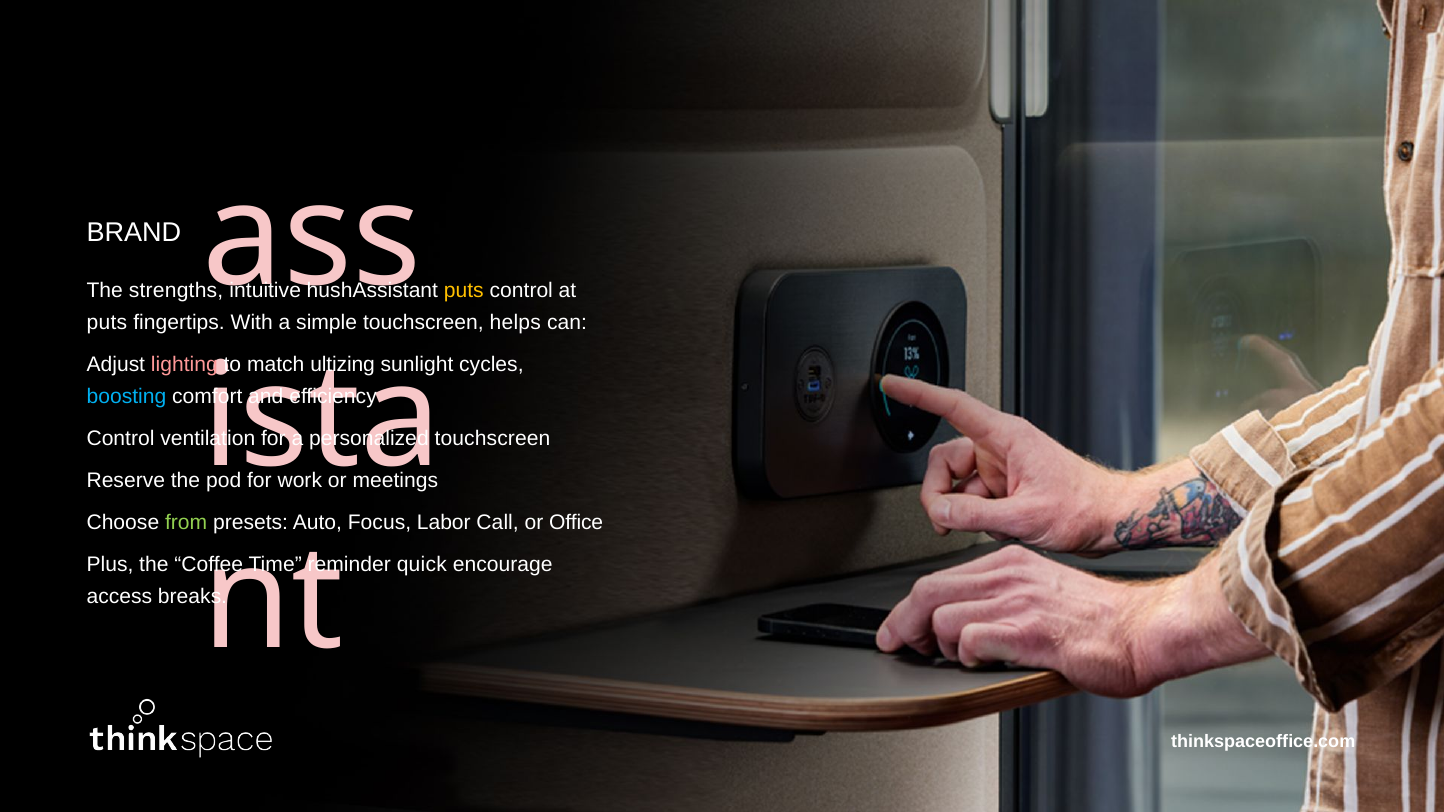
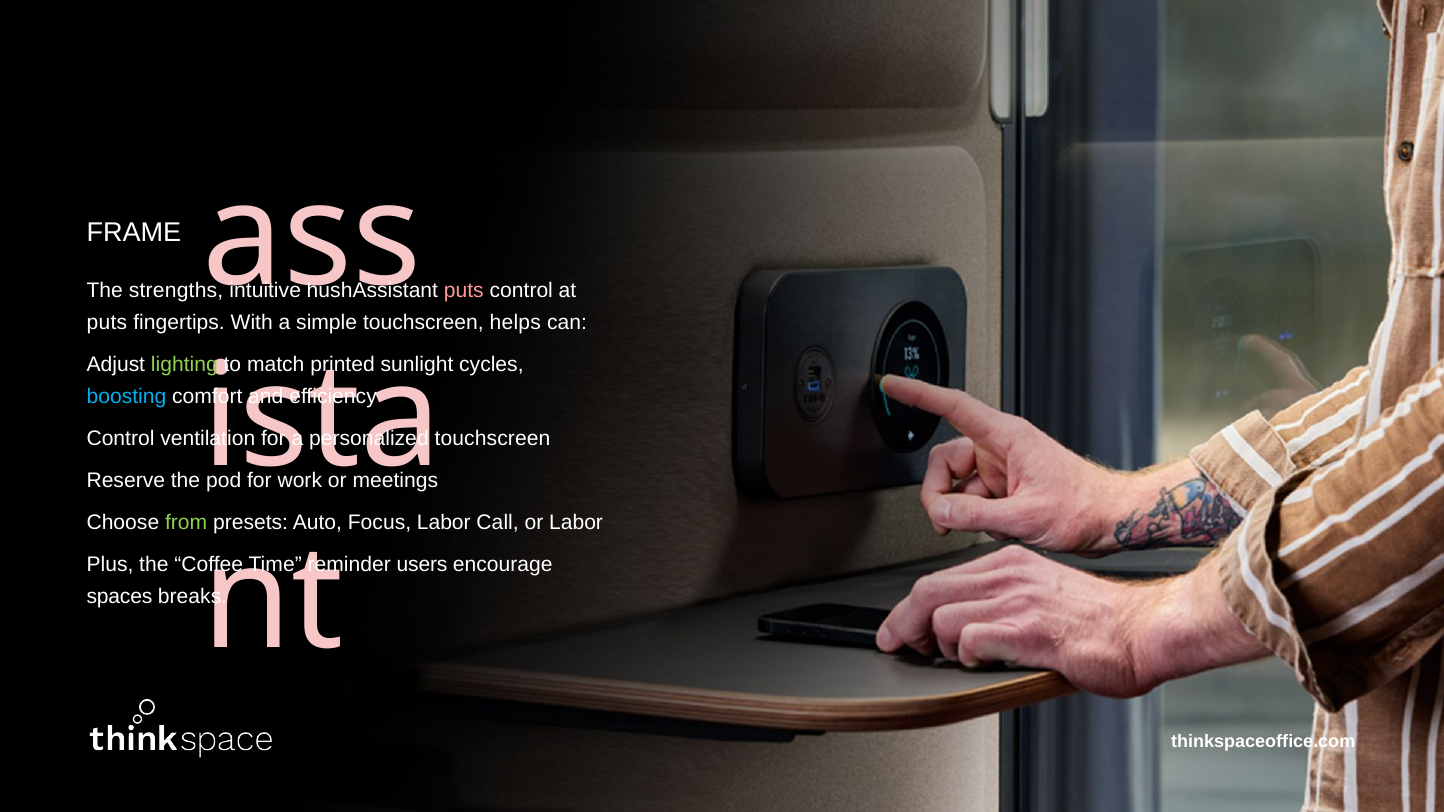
BRAND: BRAND -> FRAME
puts at (464, 291) colour: yellow -> pink
lighting colour: pink -> light green
ultizing: ultizing -> printed
or Office: Office -> Labor
quick: quick -> users
access: access -> spaces
